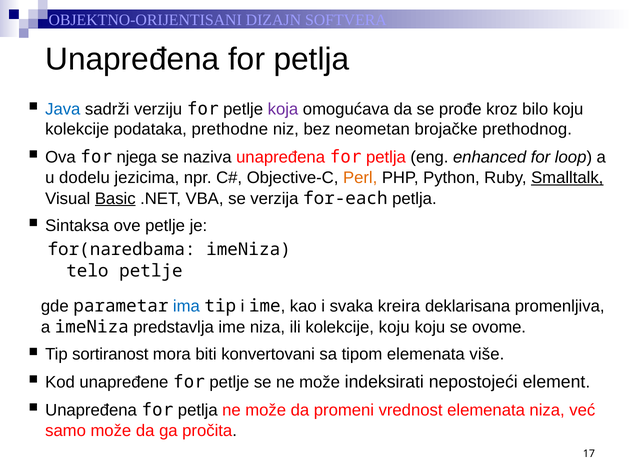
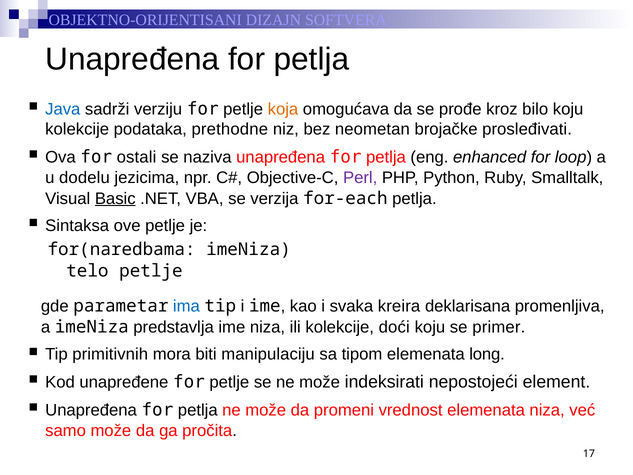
koja colour: purple -> orange
prethodnog: prethodnog -> prosleđivati
njega: njega -> ostali
Perl colour: orange -> purple
Smalltalk underline: present -> none
kolekcije koju: koju -> doći
ovome: ovome -> primer
sortiranost: sortiranost -> primitivnih
konvertovani: konvertovani -> manipulaciju
više: više -> long
